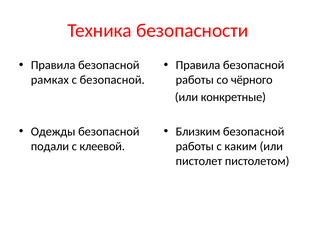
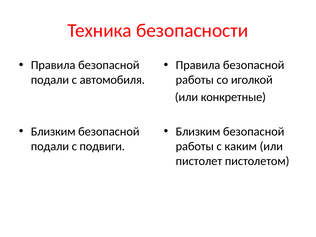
рамках at (50, 80): рамках -> подали
с безопасной: безопасной -> автомобиля
чёрного: чёрного -> иголкой
Одежды at (53, 132): Одежды -> Близким
клеевой: клеевой -> подвиги
